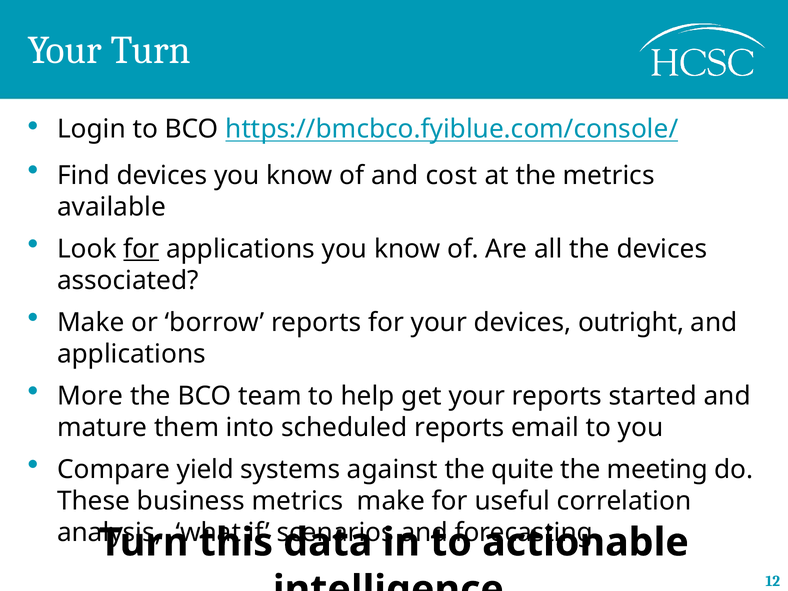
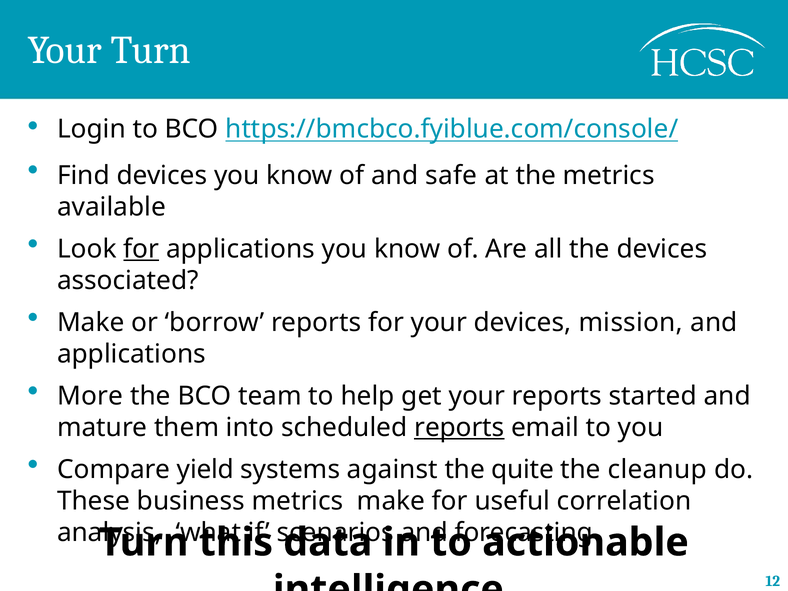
cost: cost -> safe
outright: outright -> mission
reports at (459, 428) underline: none -> present
meeting: meeting -> cleanup
